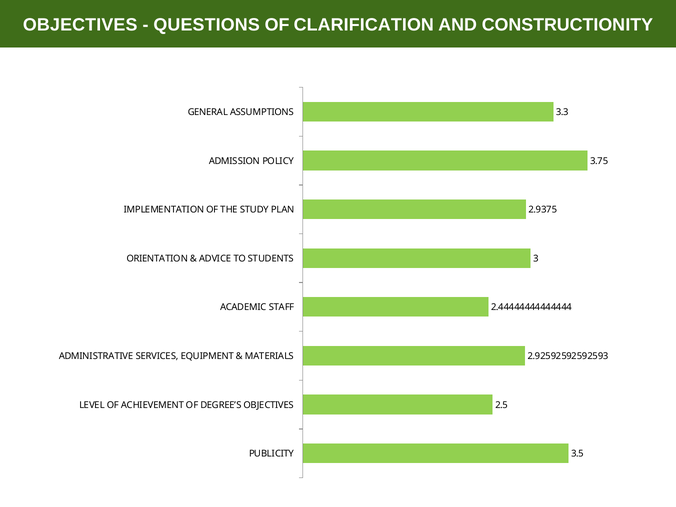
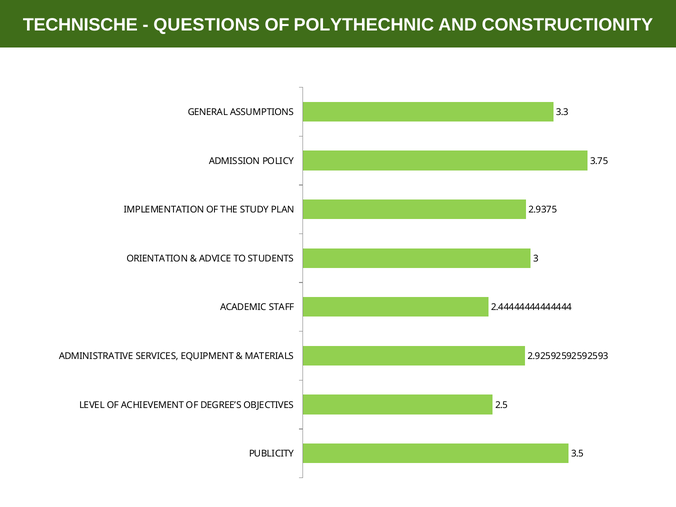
OBJECTIVES at (80, 25): OBJECTIVES -> TECHNISCHE
CLARIFICATION: CLARIFICATION -> POLYTHECHNIC
